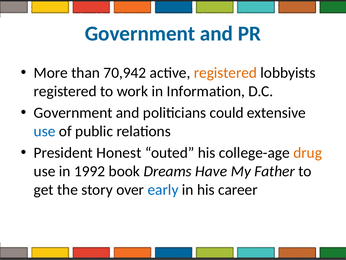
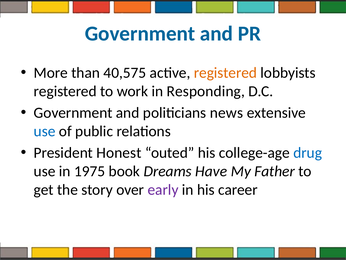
70,942: 70,942 -> 40,575
Information: Information -> Responding
could: could -> news
drug colour: orange -> blue
1992: 1992 -> 1975
early colour: blue -> purple
